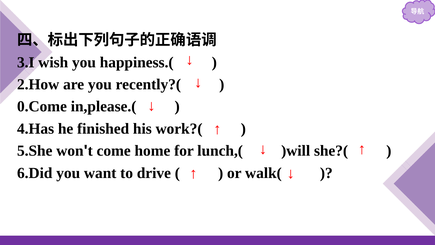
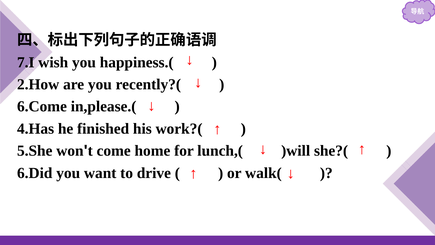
3.I: 3.I -> 7.I
0.Come: 0.Come -> 6.Come
